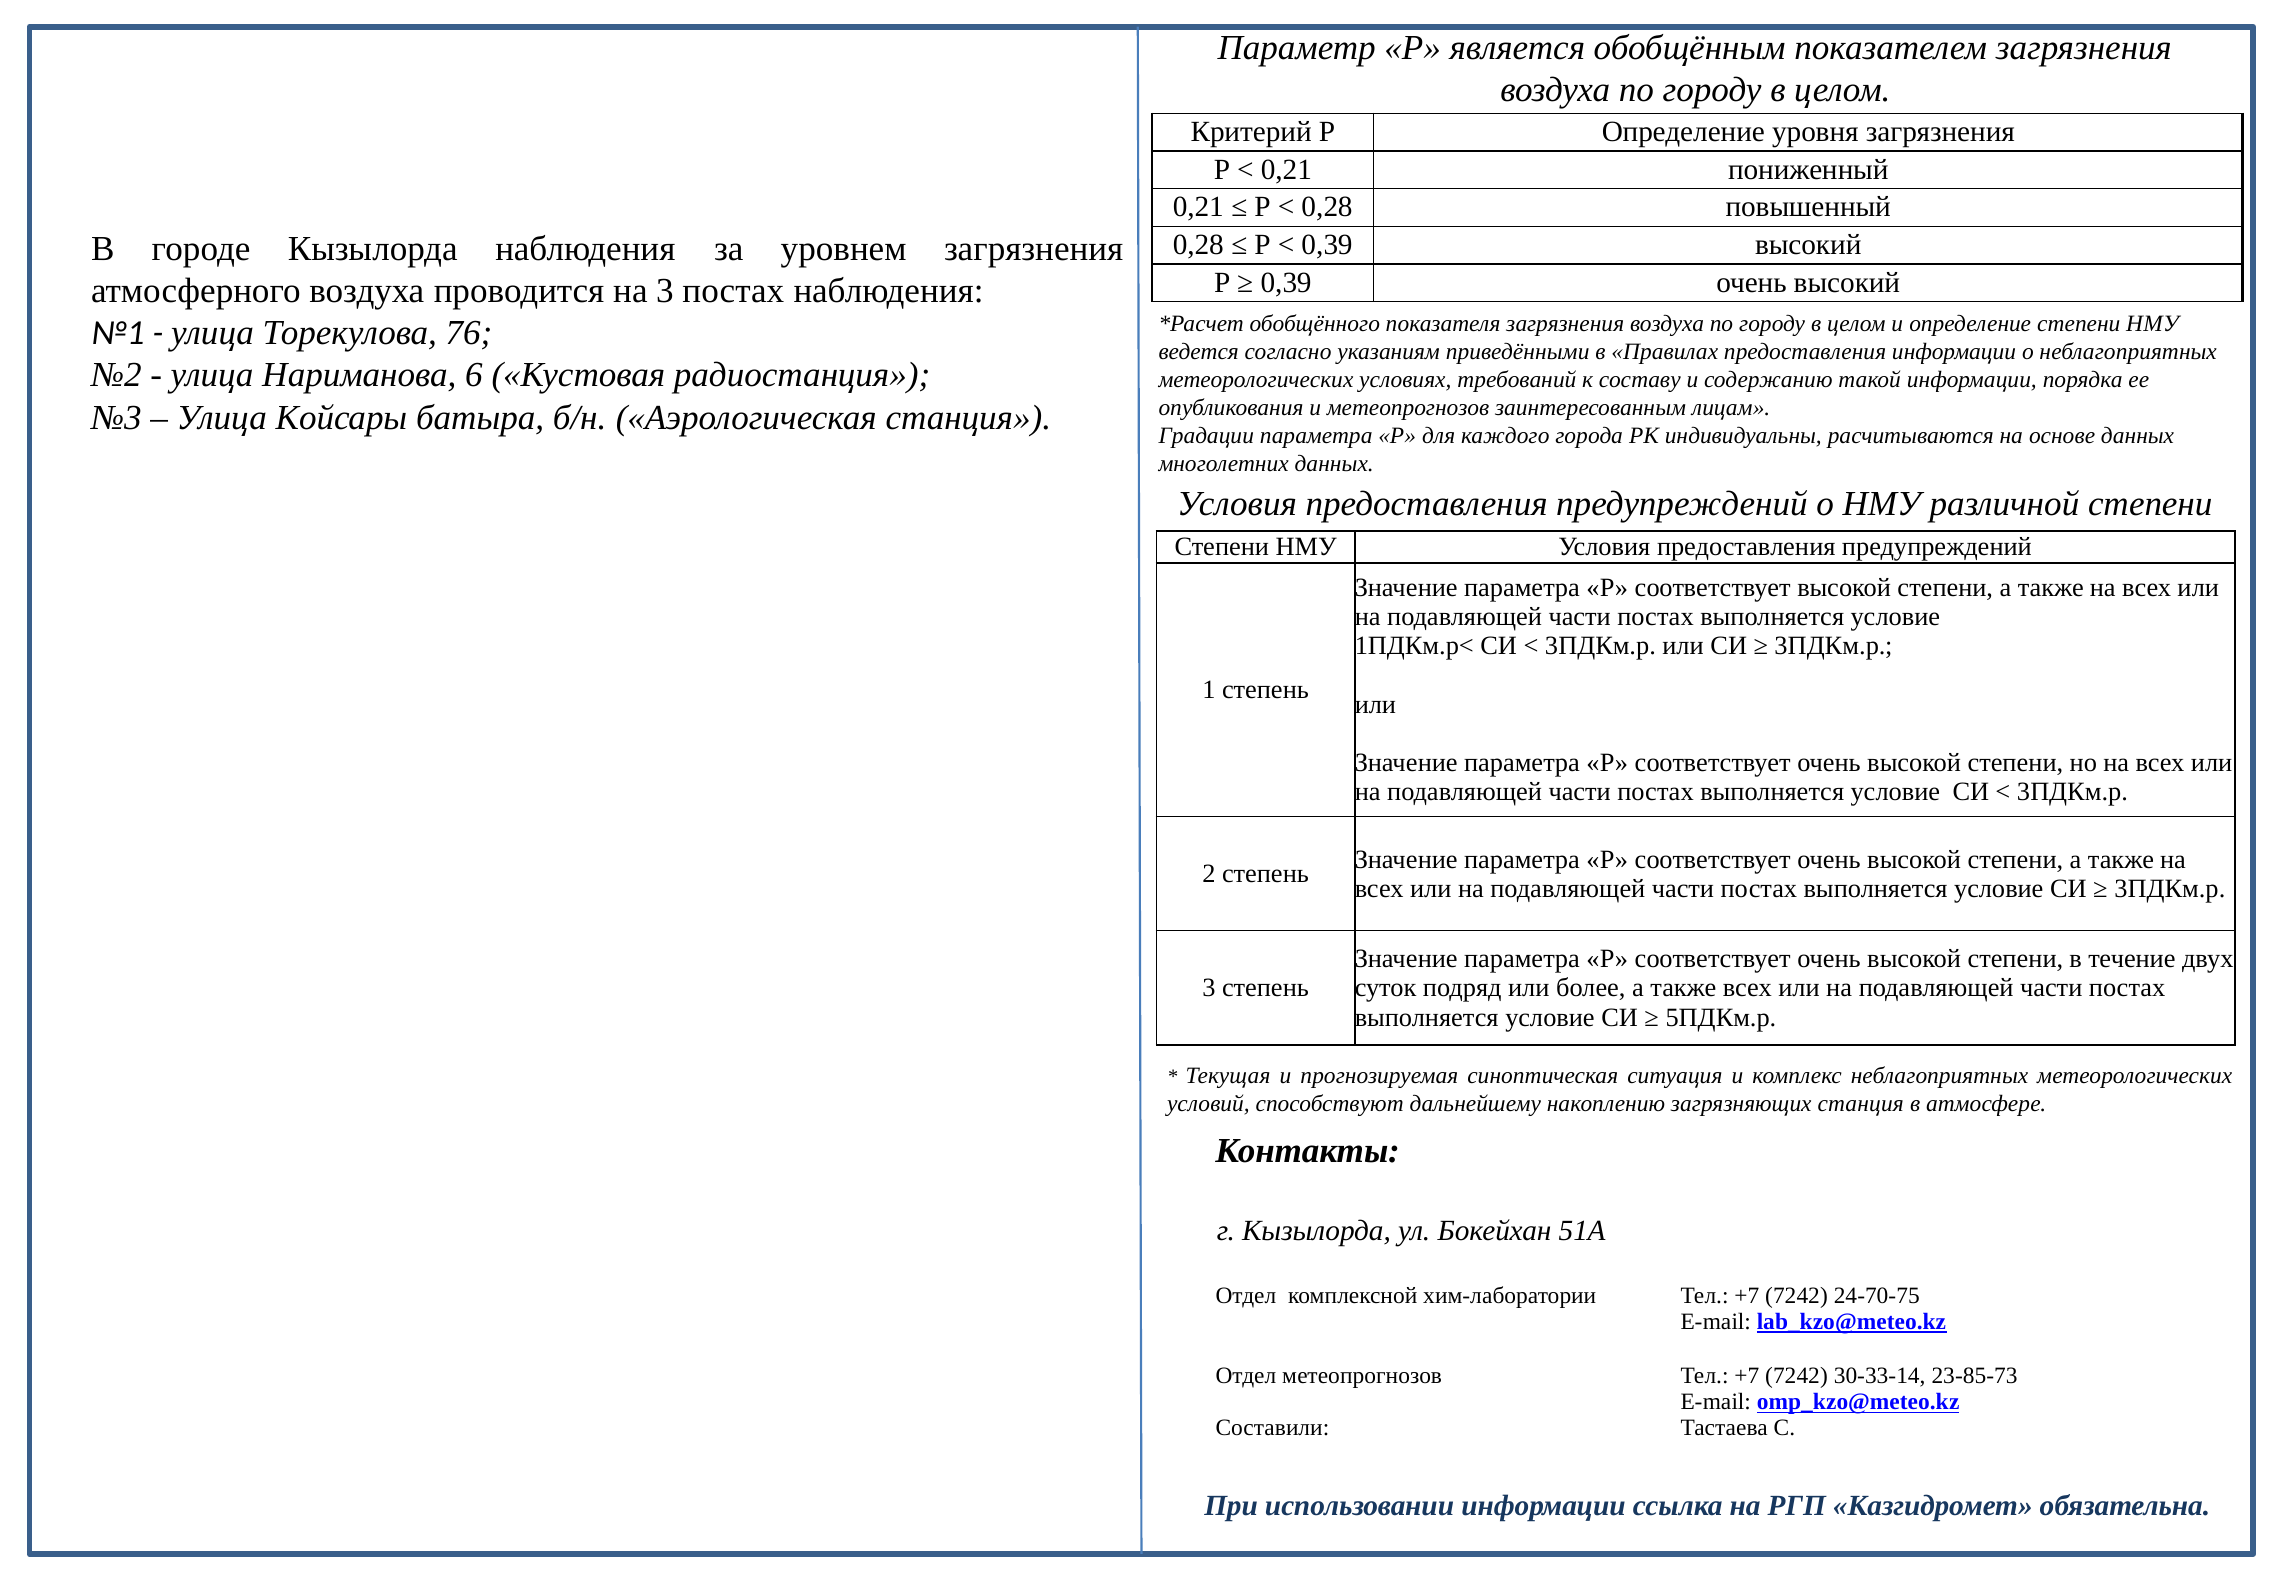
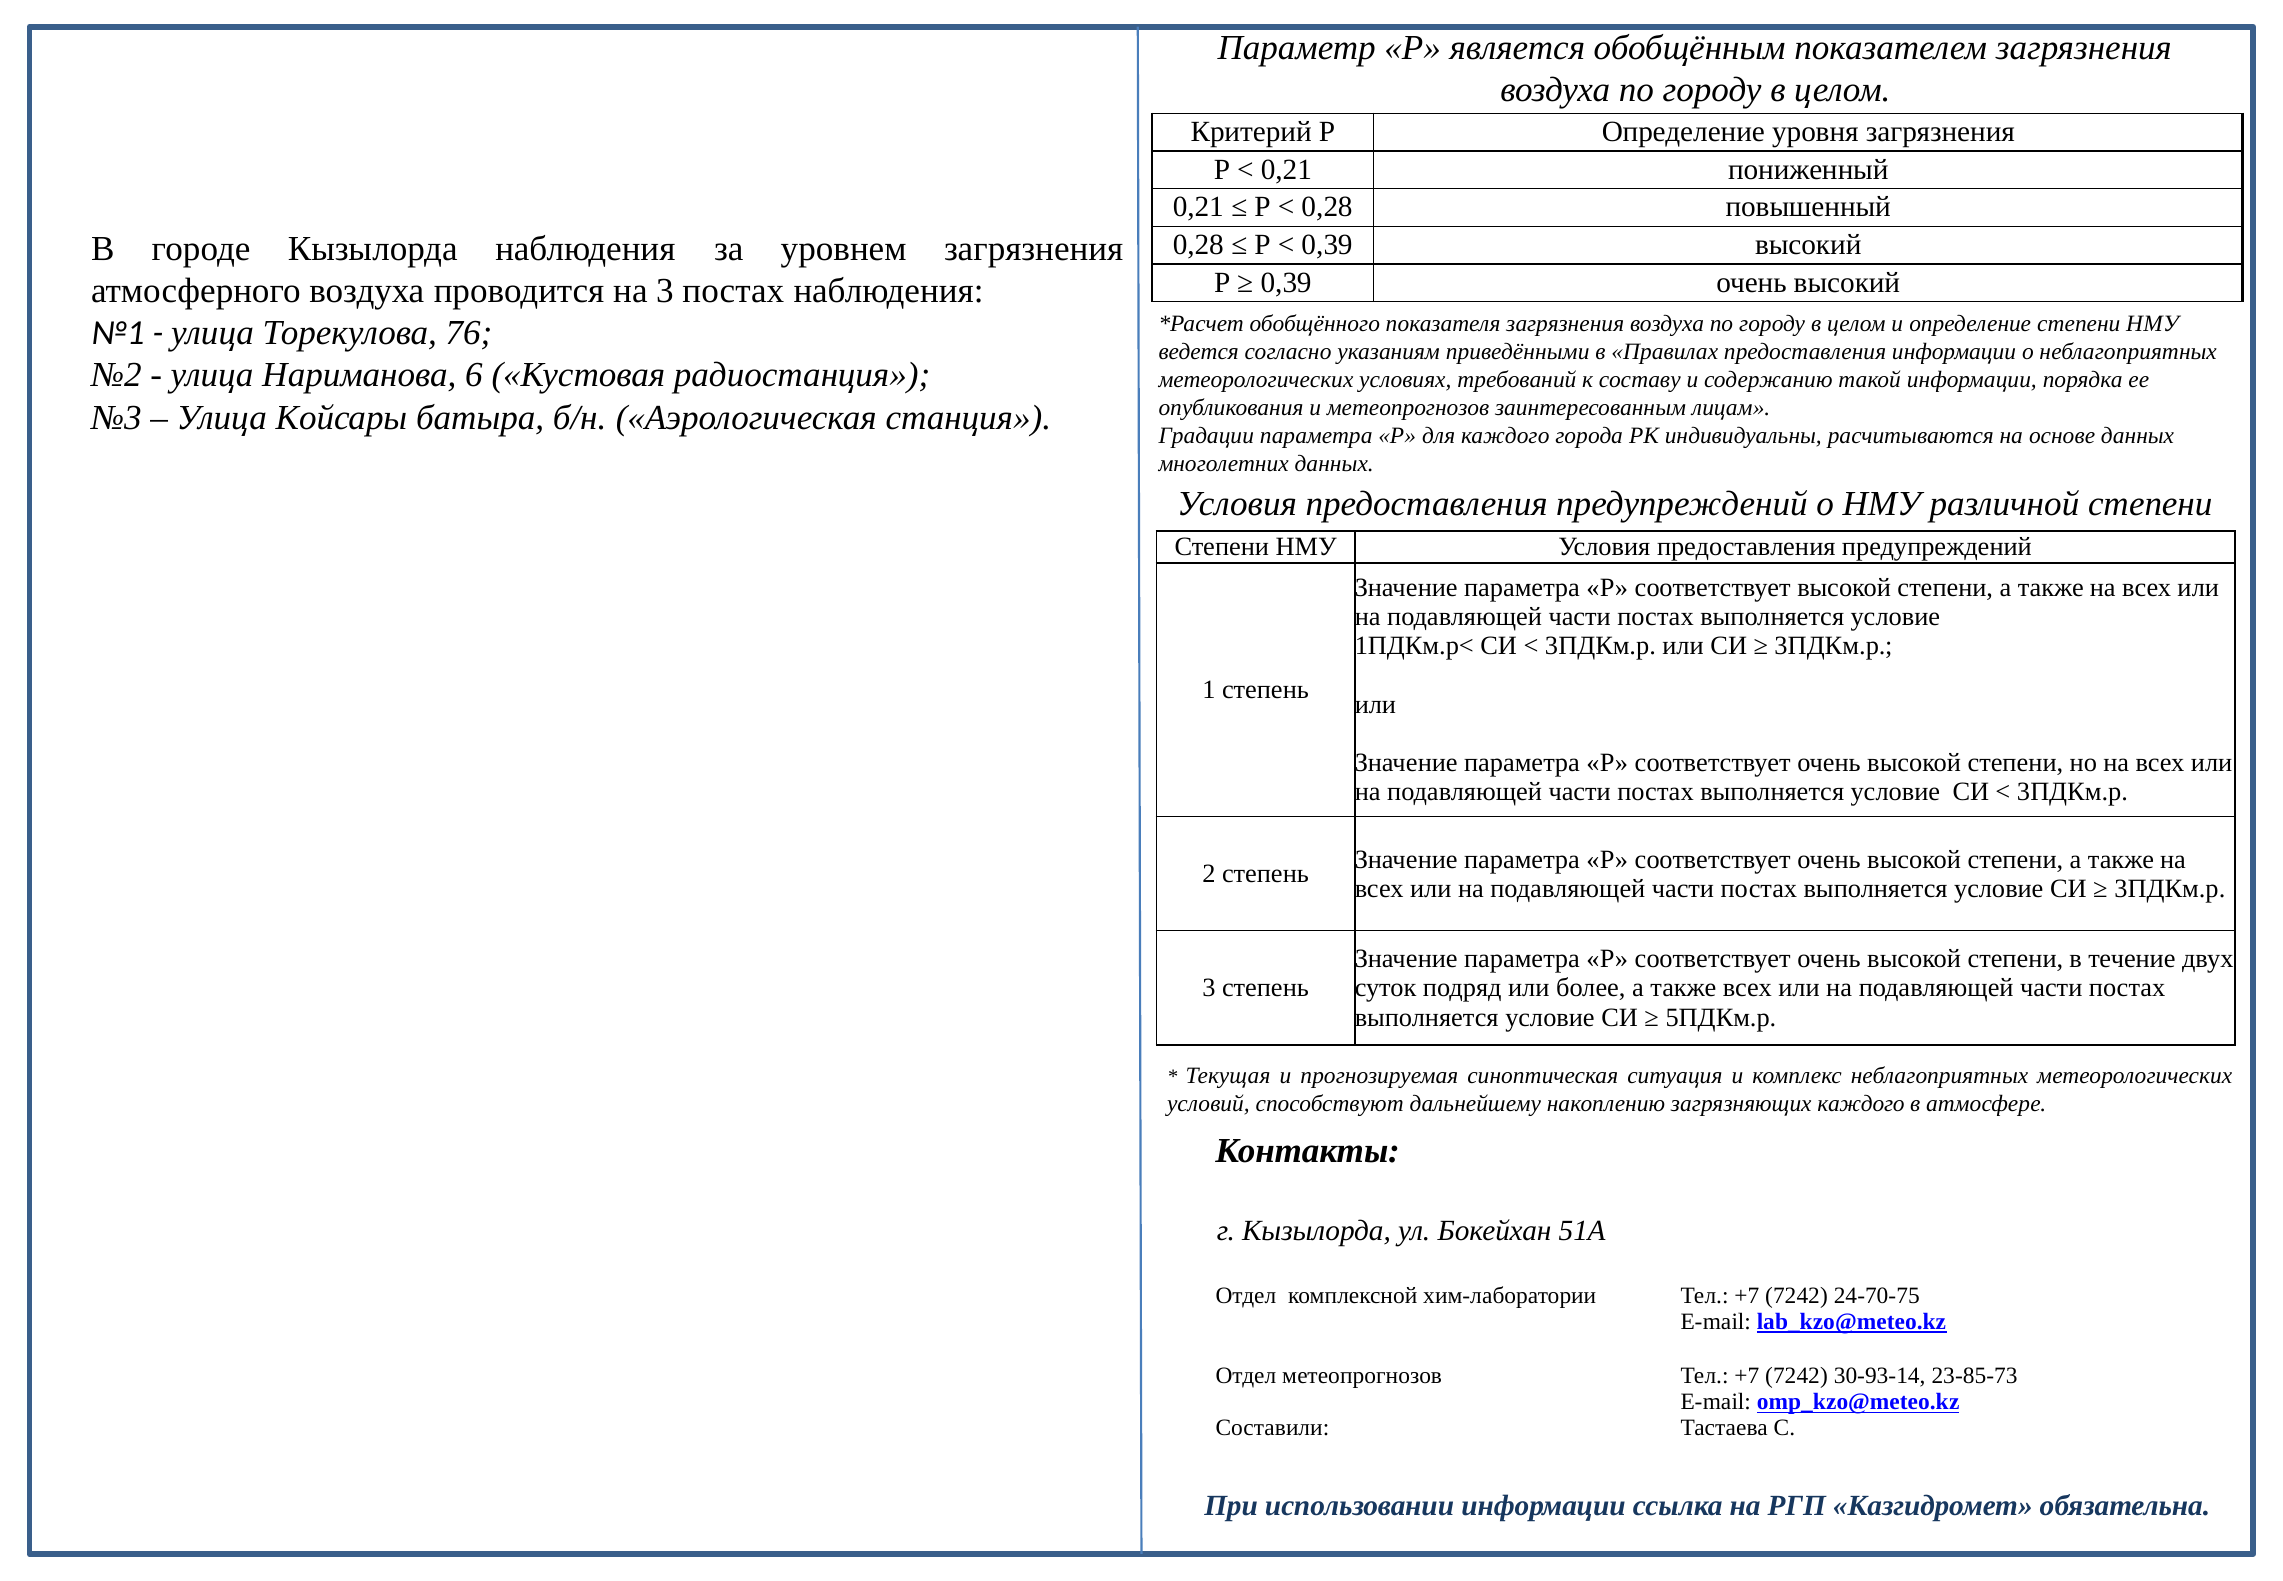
загрязняющих станция: станция -> каждого
30-33-14: 30-33-14 -> 30-93-14
